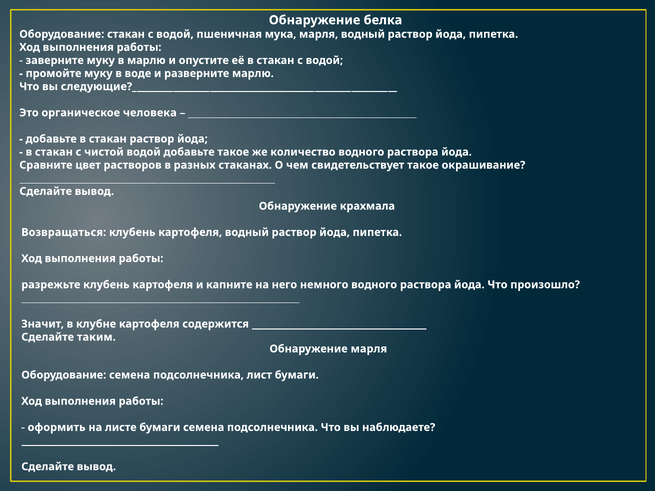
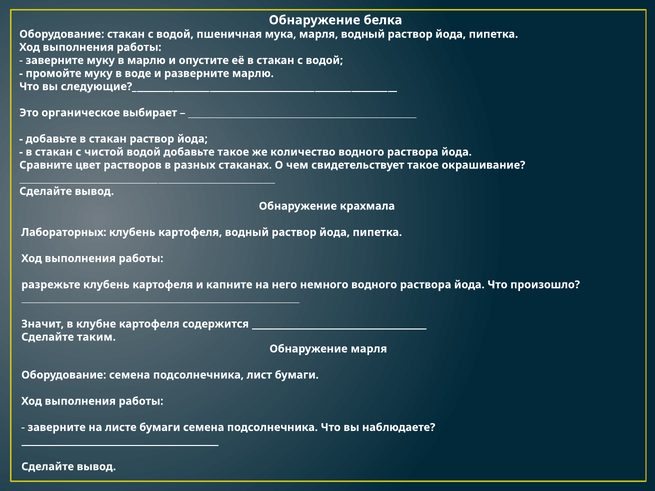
человека: человека -> выбирает
Возвращаться: Возвращаться -> Лабораторных
оформить at (57, 428): оформить -> заверните
